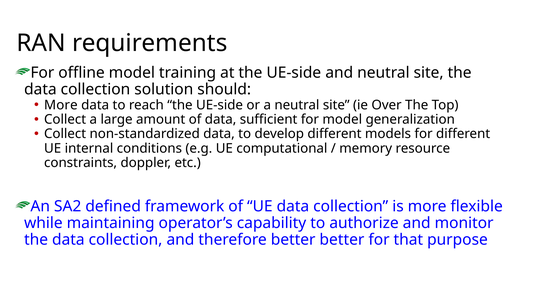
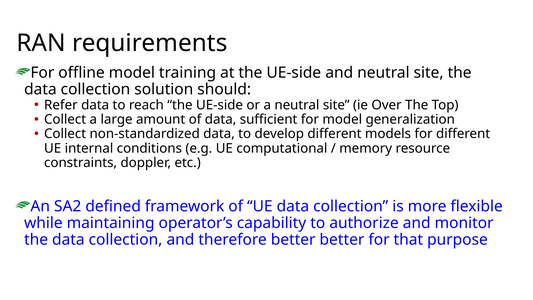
More at (61, 105): More -> Refer
